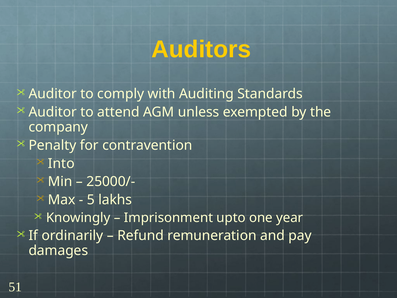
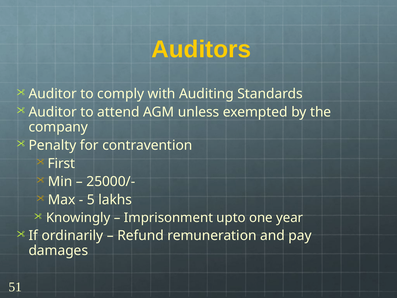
Into: Into -> First
